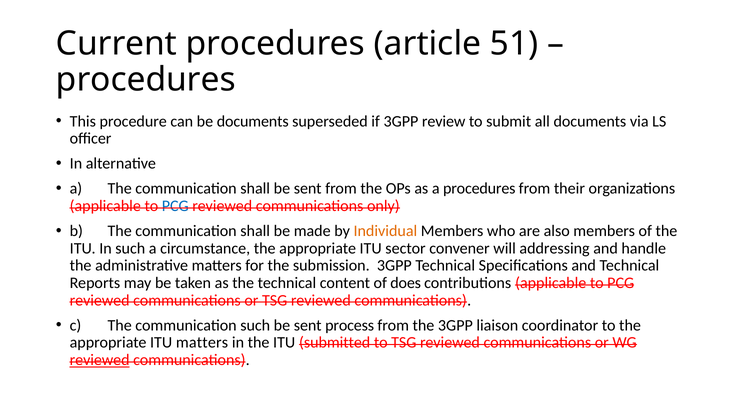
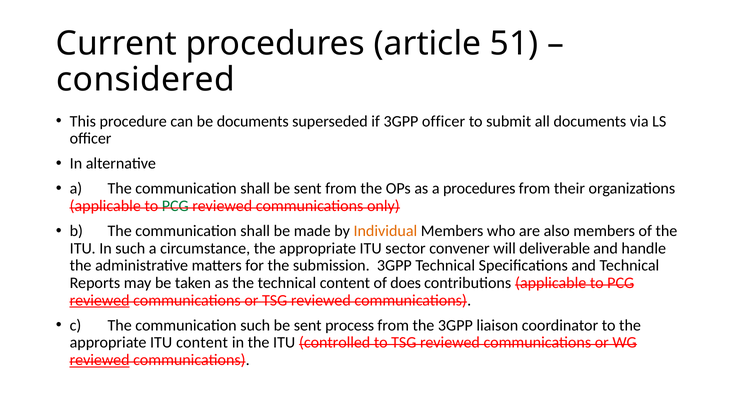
procedures at (146, 80): procedures -> considered
3GPP review: review -> officer
PCG at (175, 206) colour: blue -> green
addressing: addressing -> deliverable
reviewed at (100, 300) underline: none -> present
ITU matters: matters -> content
submitted: submitted -> controlled
